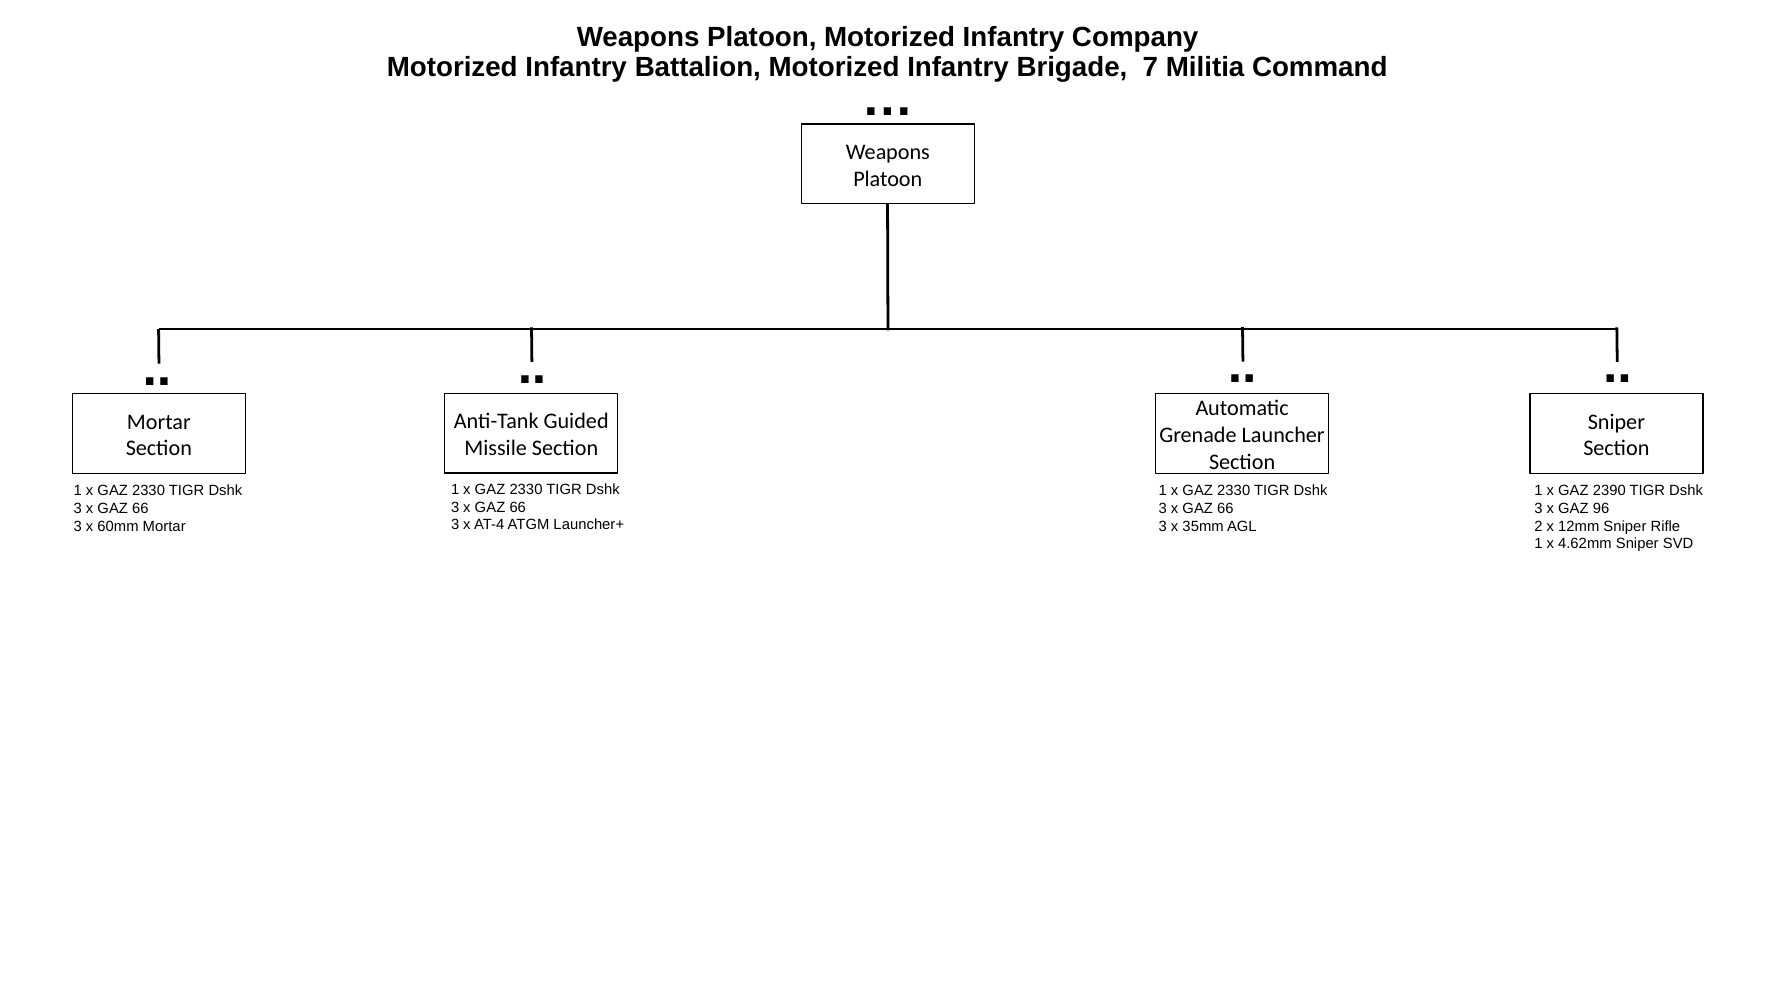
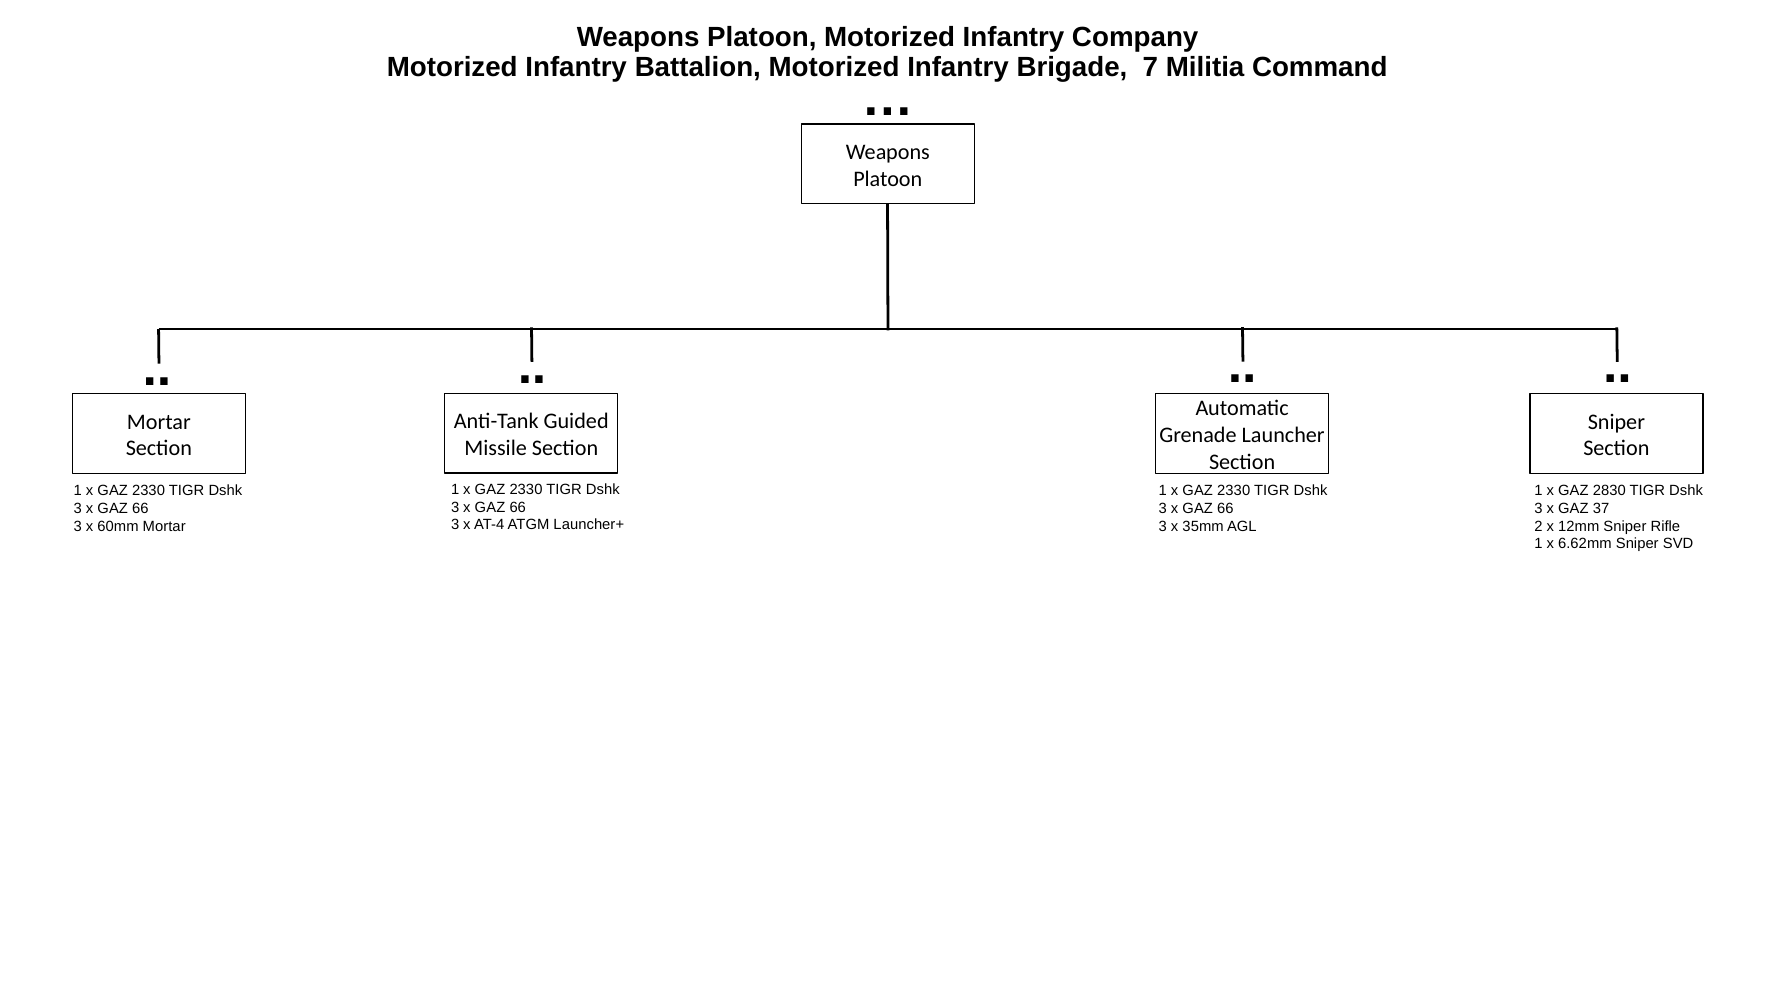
2390: 2390 -> 2830
96: 96 -> 37
4.62mm: 4.62mm -> 6.62mm
